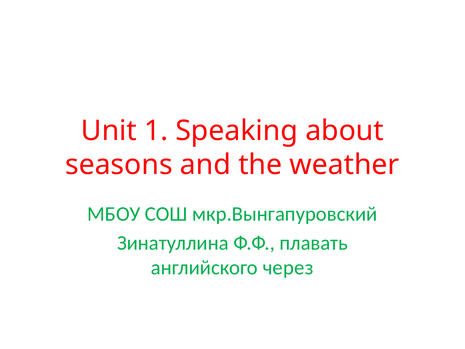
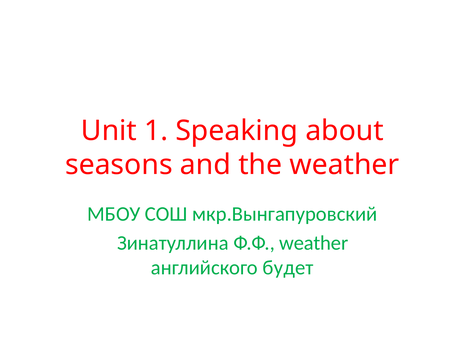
Ф.Ф плавать: плавать -> weather
через: через -> будет
